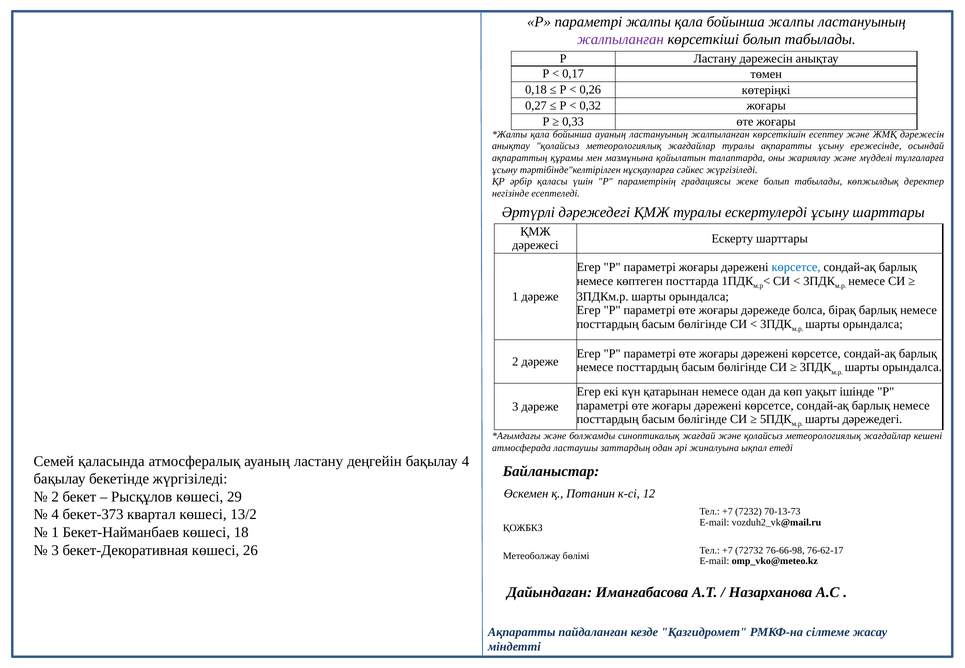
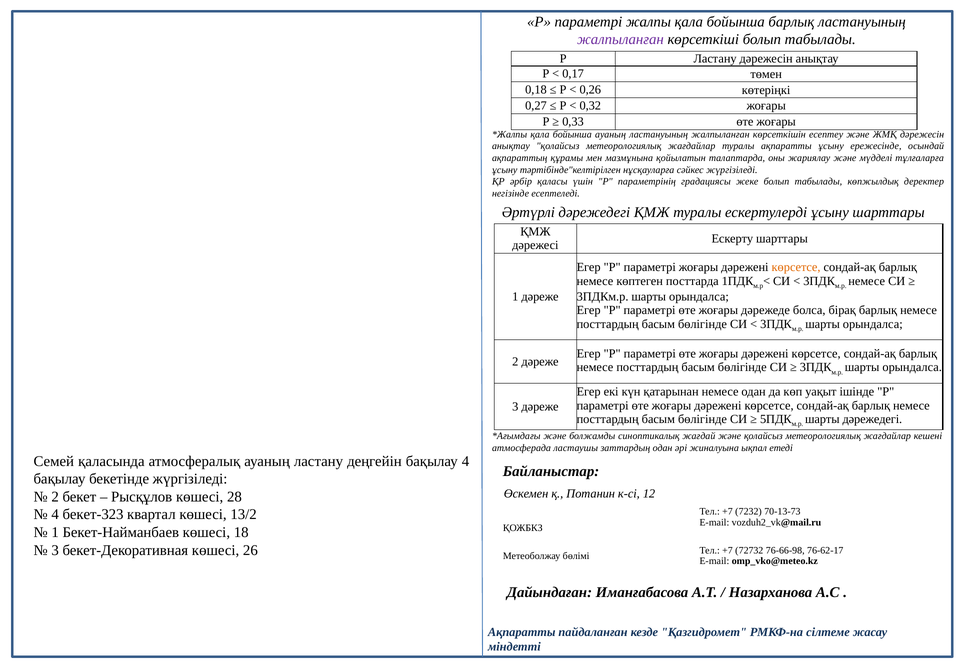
бойынша жалпы: жалпы -> барлық
көрсетсе at (796, 267) colour: blue -> orange
29: 29 -> 28
бекет-373: бекет-373 -> бекет-323
